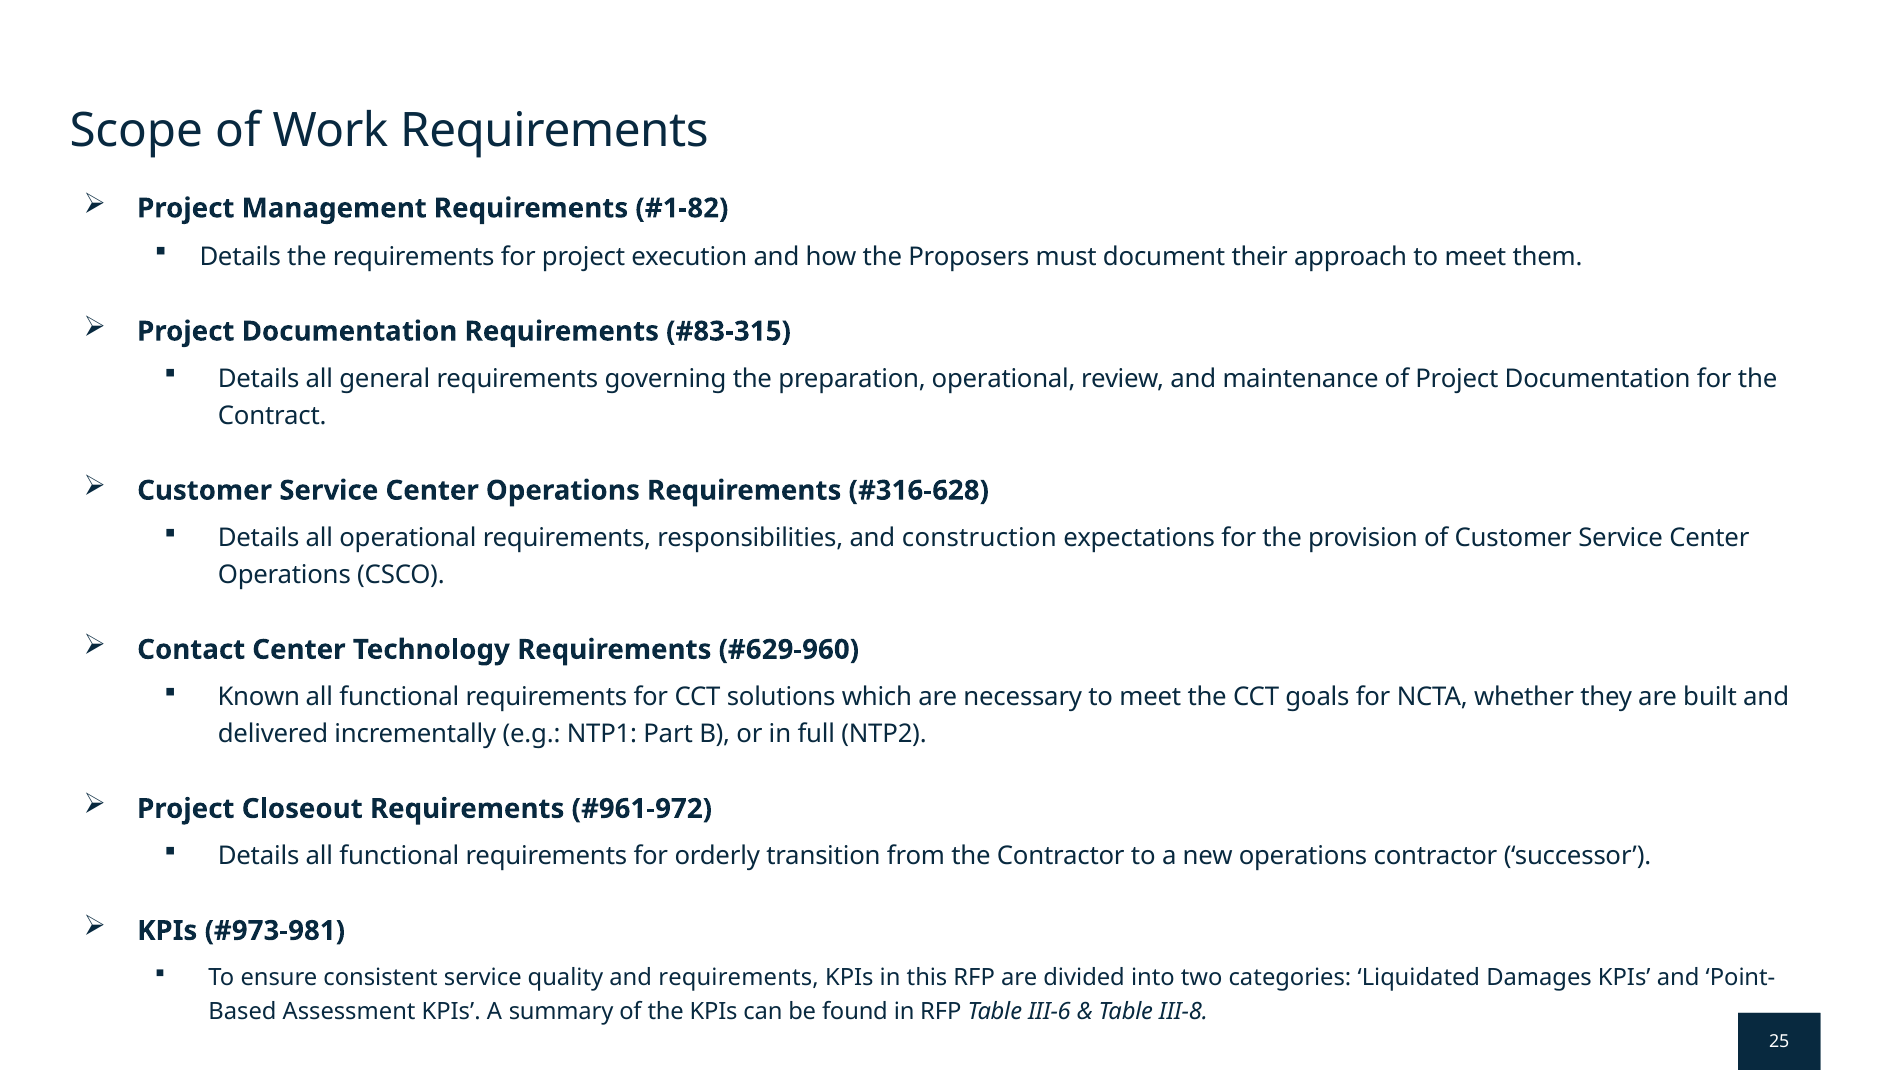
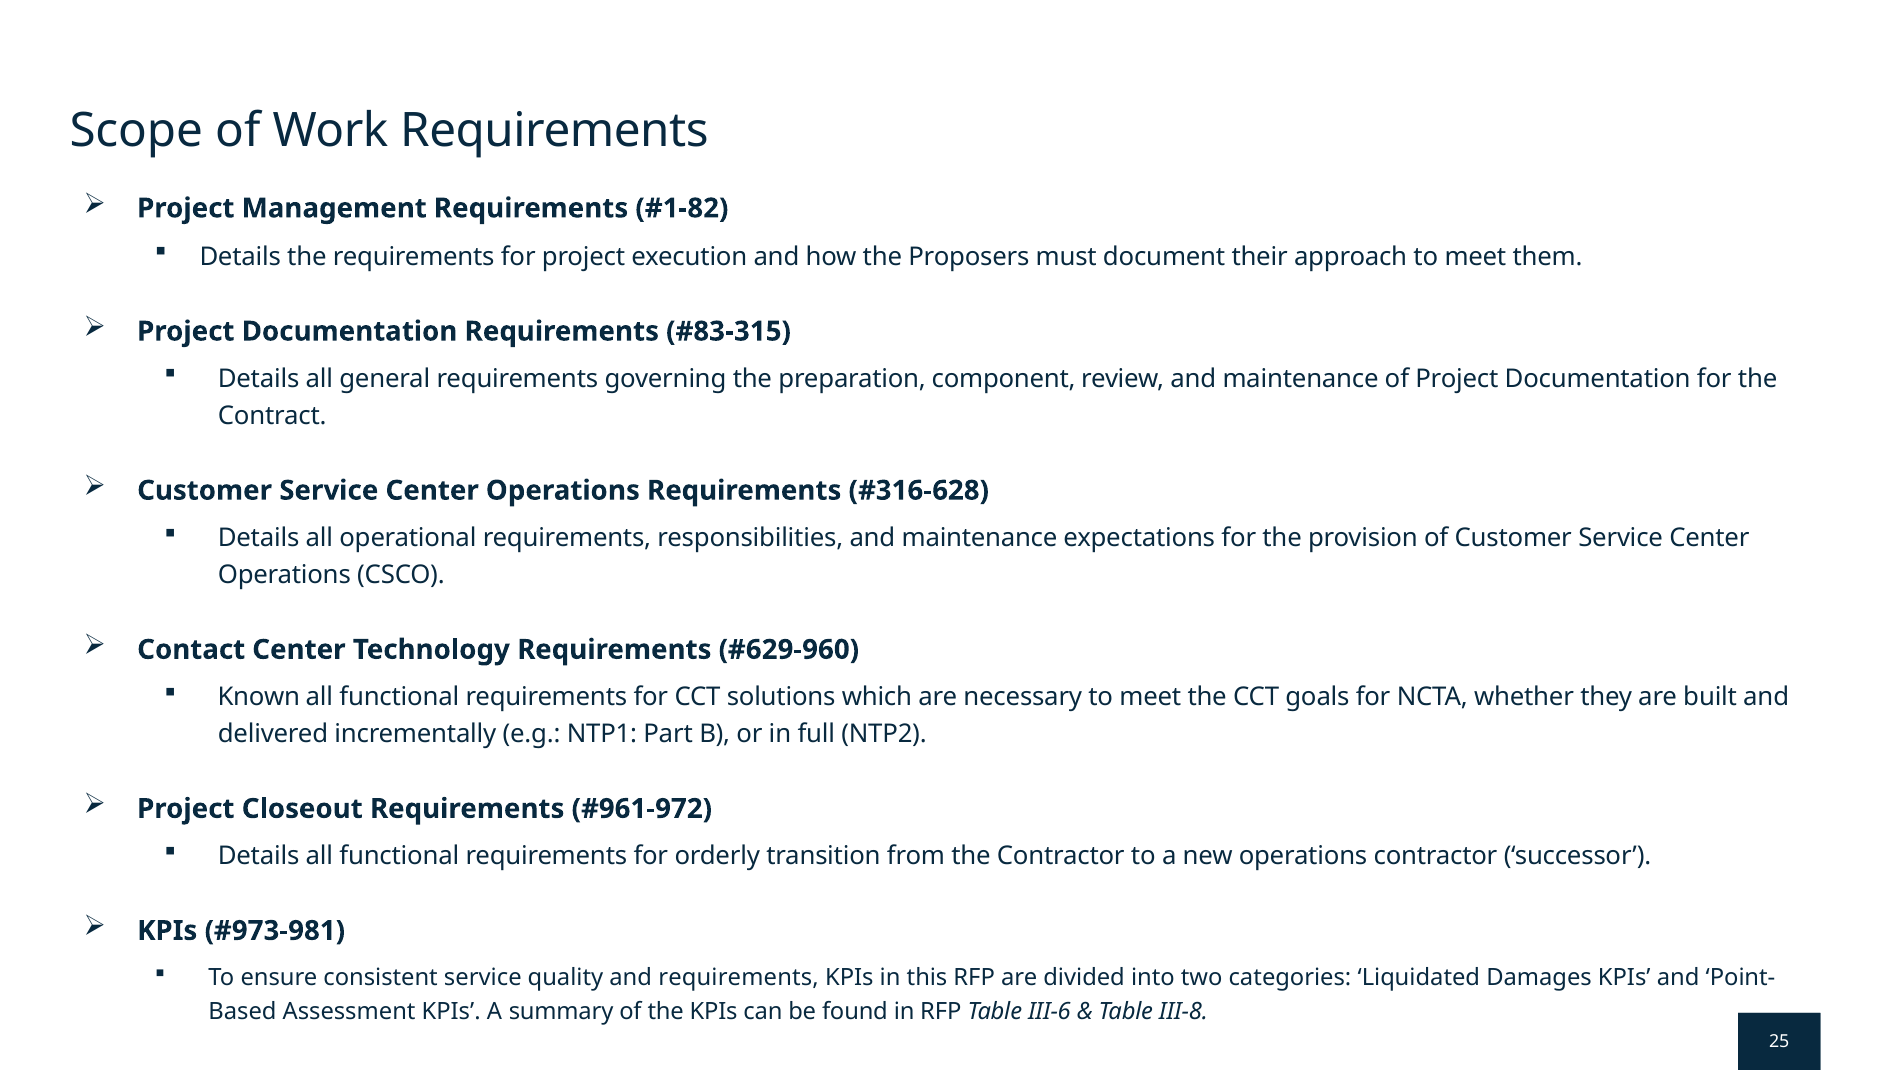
preparation operational: operational -> component
responsibilities and construction: construction -> maintenance
